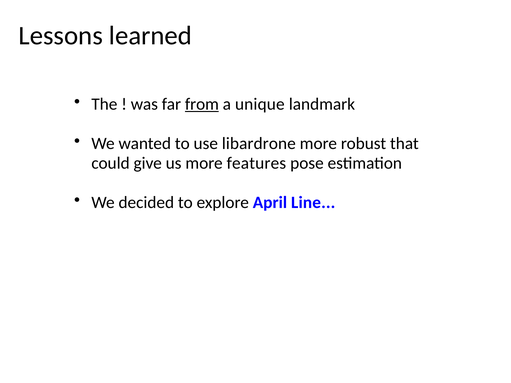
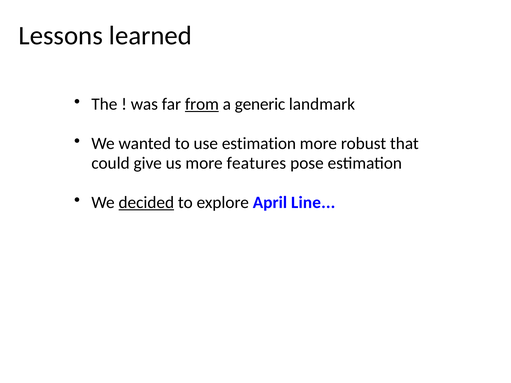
unique: unique -> generic
use libardrone: libardrone -> estimation
decided underline: none -> present
